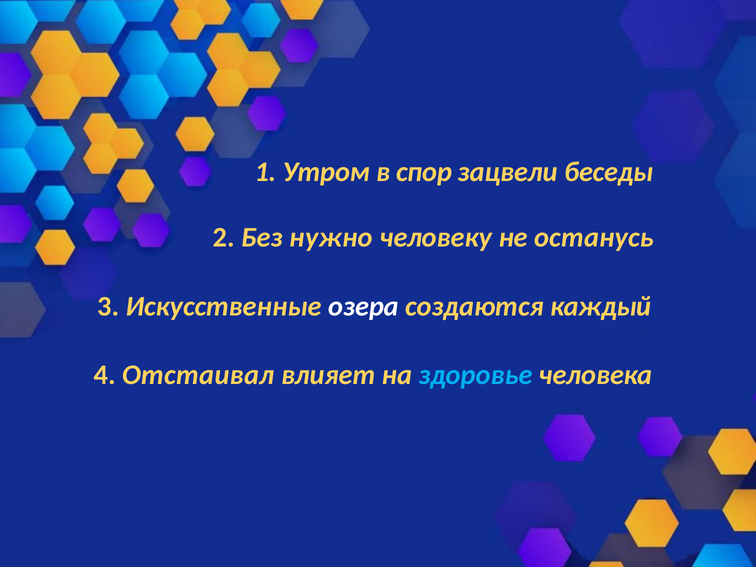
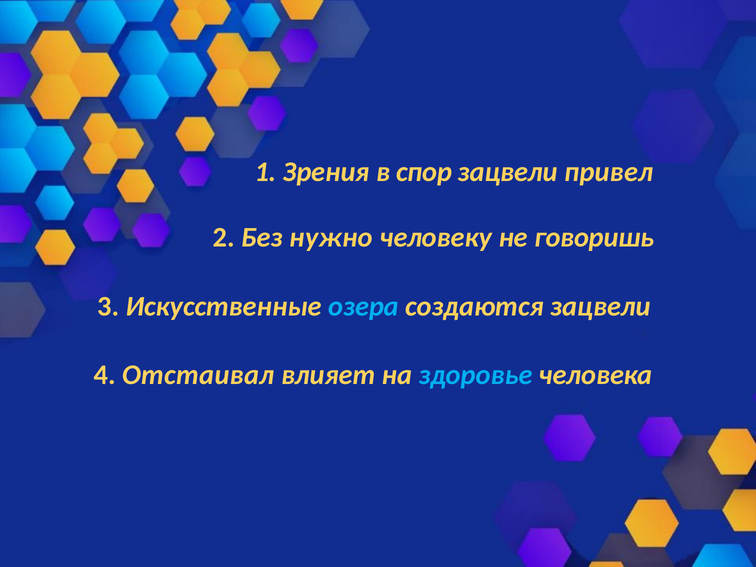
Утром: Утром -> Зрения
беседы: беседы -> привел
останусь: останусь -> говоришь
озера colour: white -> light blue
создаются каждый: каждый -> зацвели
